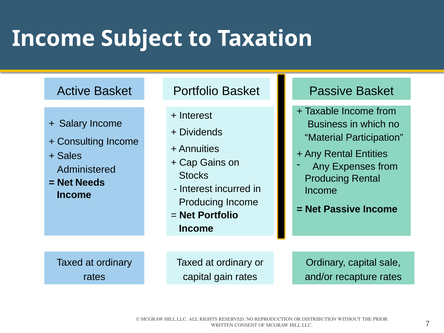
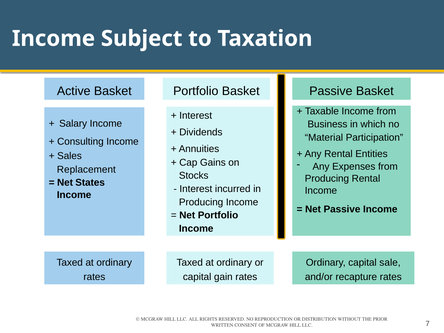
Administered: Administered -> Replacement
Needs: Needs -> States
